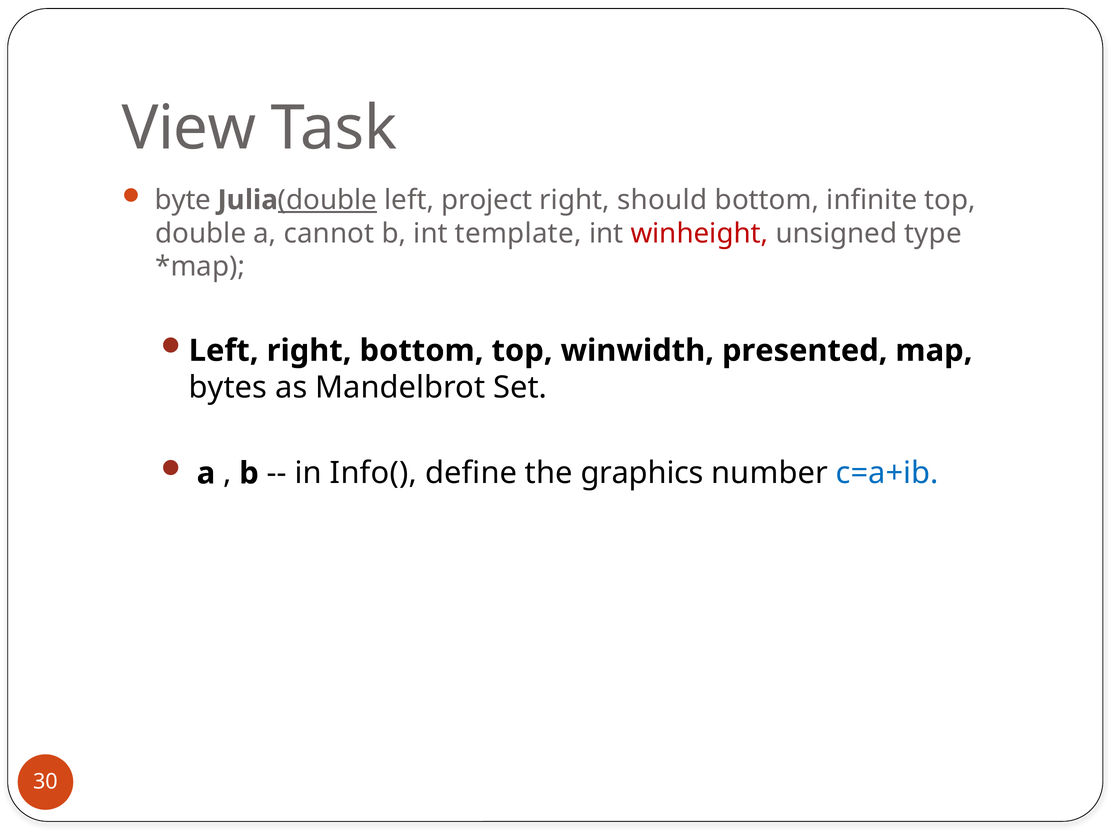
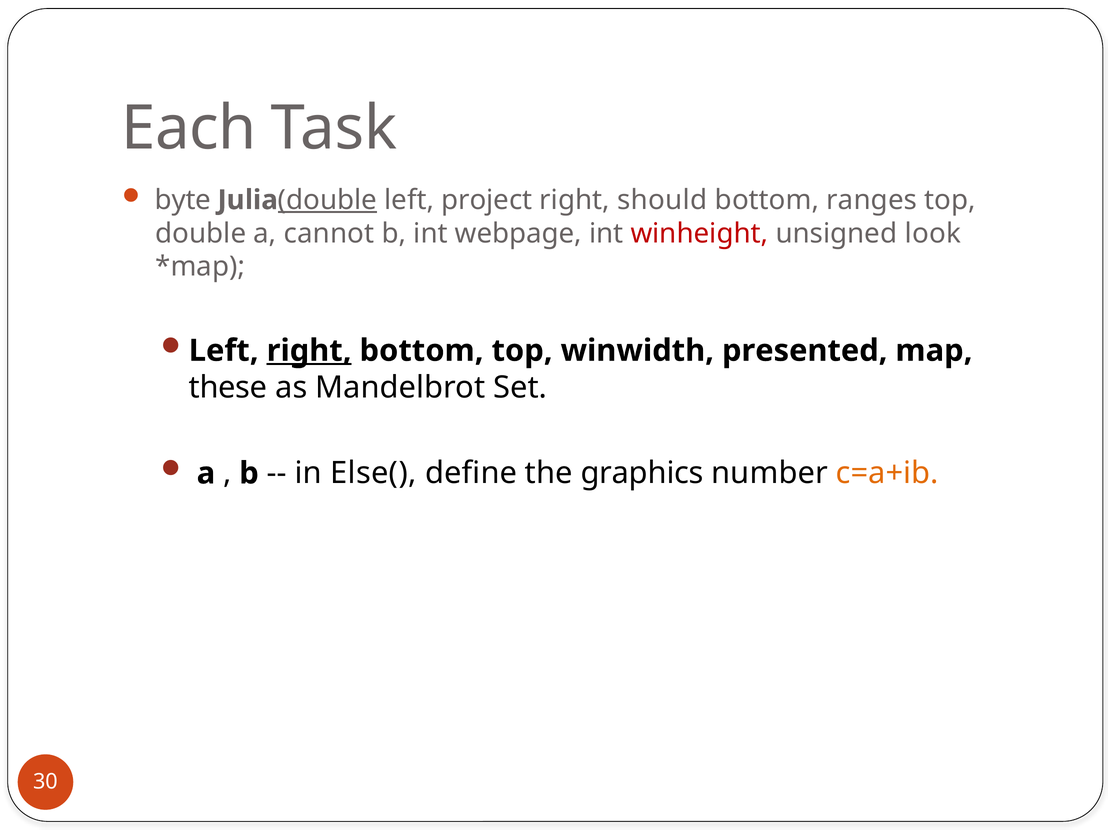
View: View -> Each
infinite: infinite -> ranges
template: template -> webpage
type: type -> look
right at (309, 351) underline: none -> present
bytes: bytes -> these
Info(: Info( -> Else(
c=a+ib colour: blue -> orange
